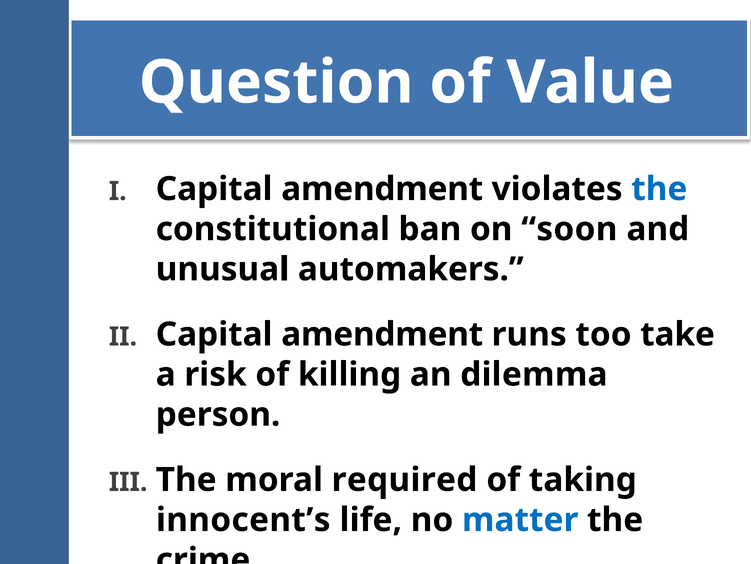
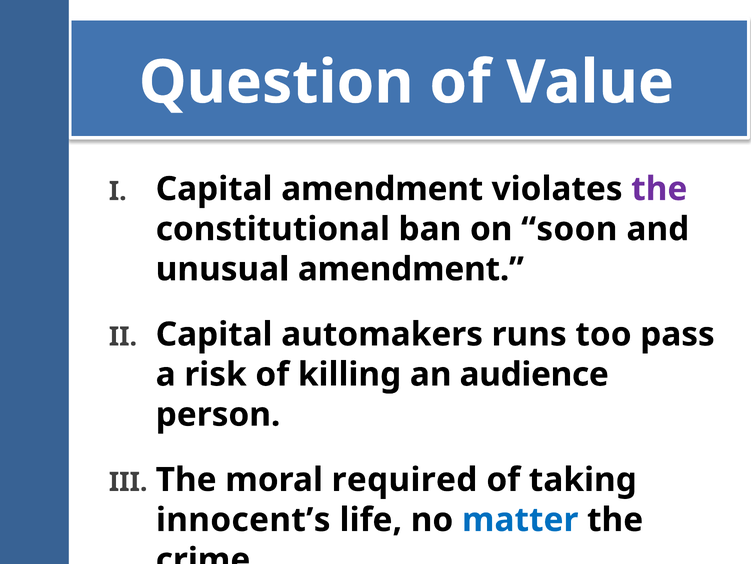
the at (659, 189) colour: blue -> purple
unusual automakers: automakers -> amendment
amendment at (382, 334): amendment -> automakers
take: take -> pass
dilemma: dilemma -> audience
